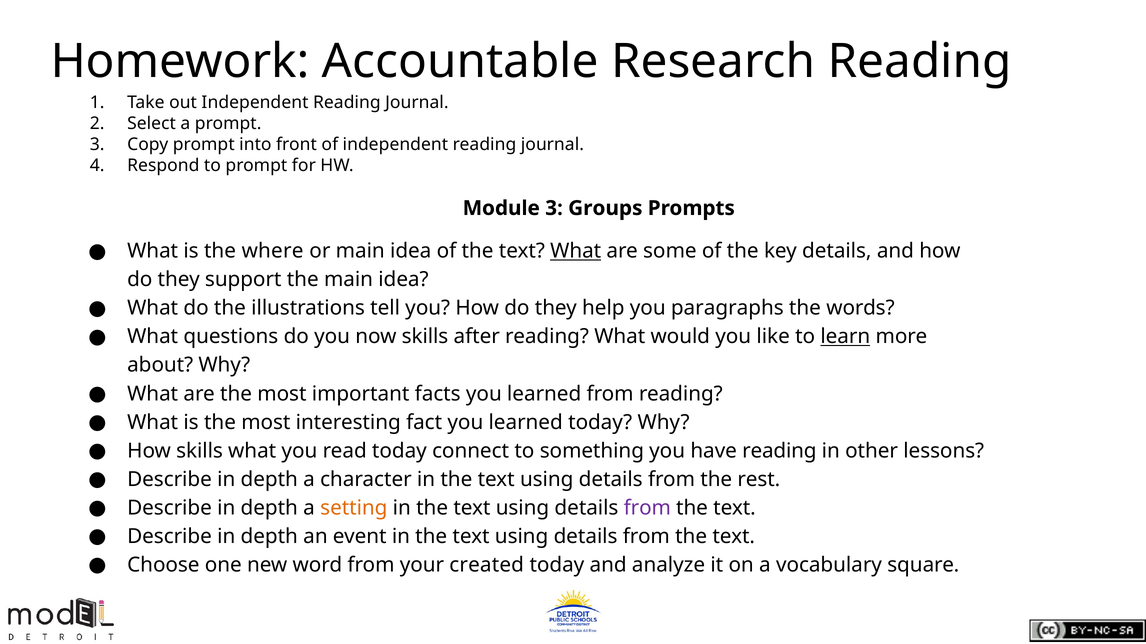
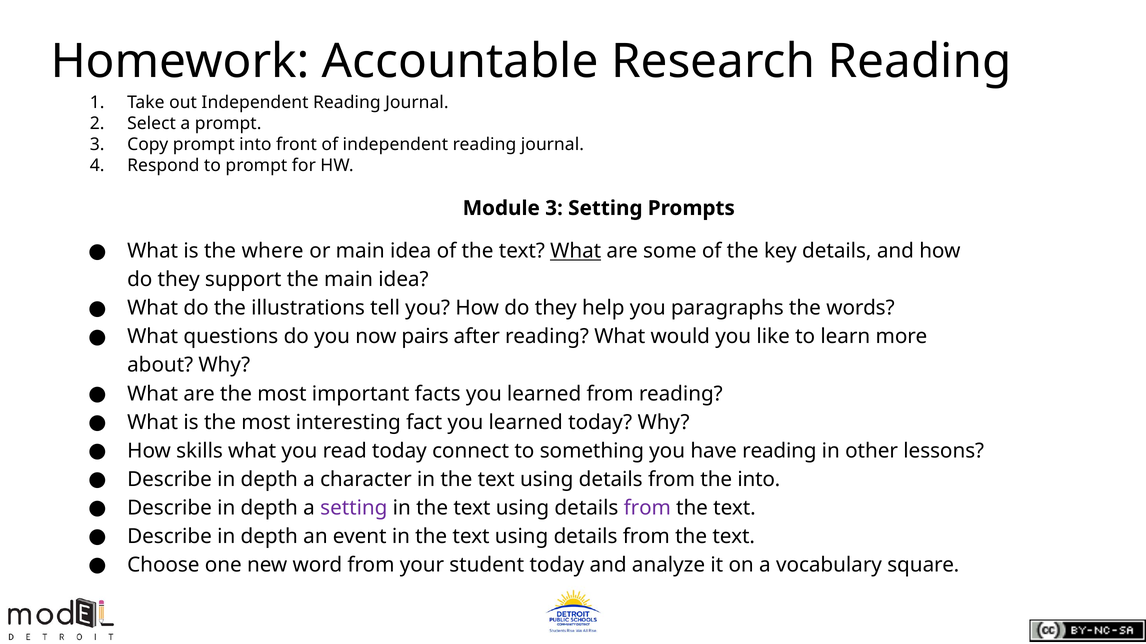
3 Groups: Groups -> Setting
now skills: skills -> pairs
learn underline: present -> none
the rest: rest -> into
setting at (354, 508) colour: orange -> purple
created: created -> student
